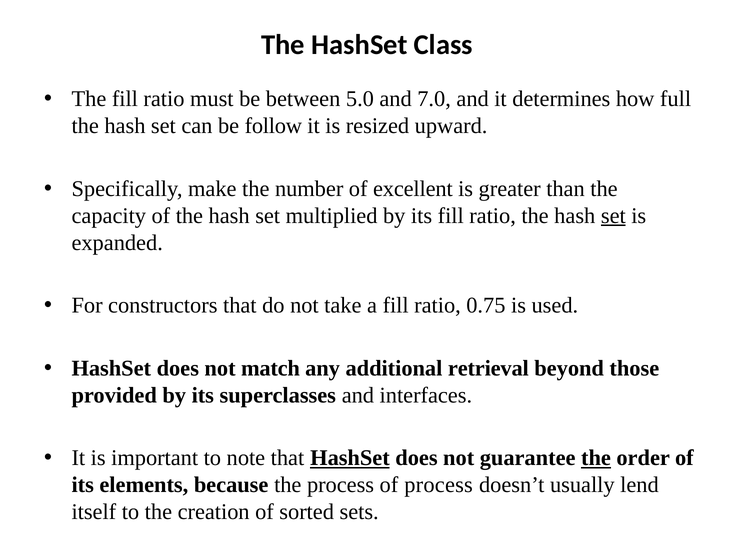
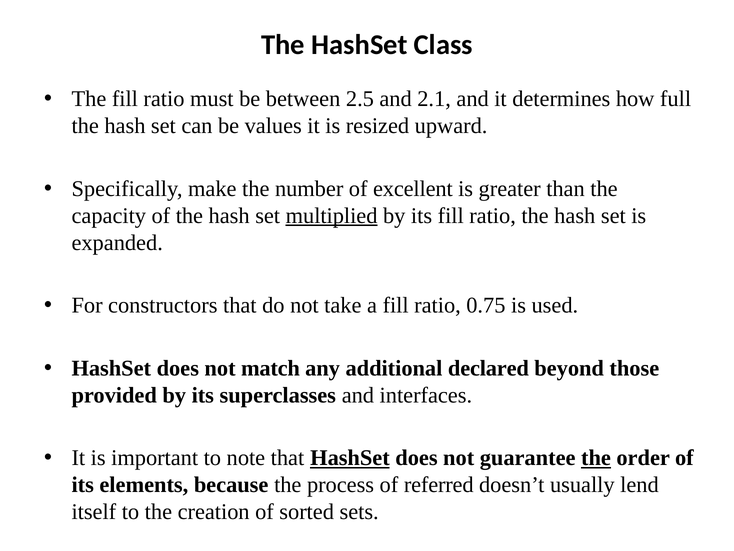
5.0: 5.0 -> 2.5
7.0: 7.0 -> 2.1
follow: follow -> values
multiplied underline: none -> present
set at (613, 216) underline: present -> none
retrieval: retrieval -> declared
of process: process -> referred
